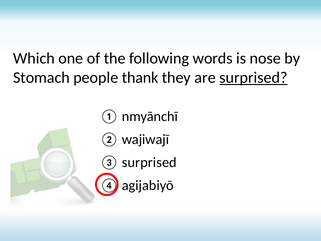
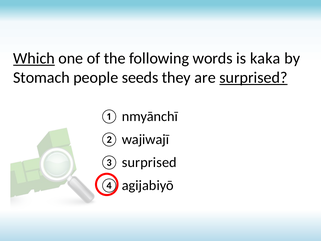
Which underline: none -> present
nose: nose -> kaka
thank: thank -> seeds
